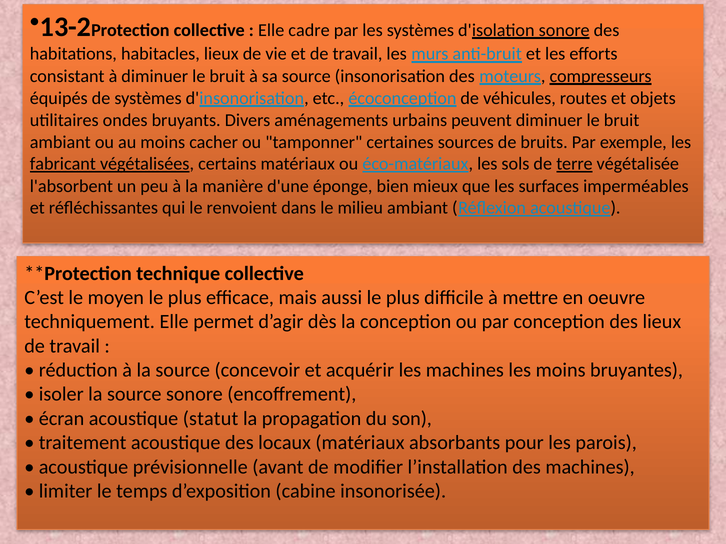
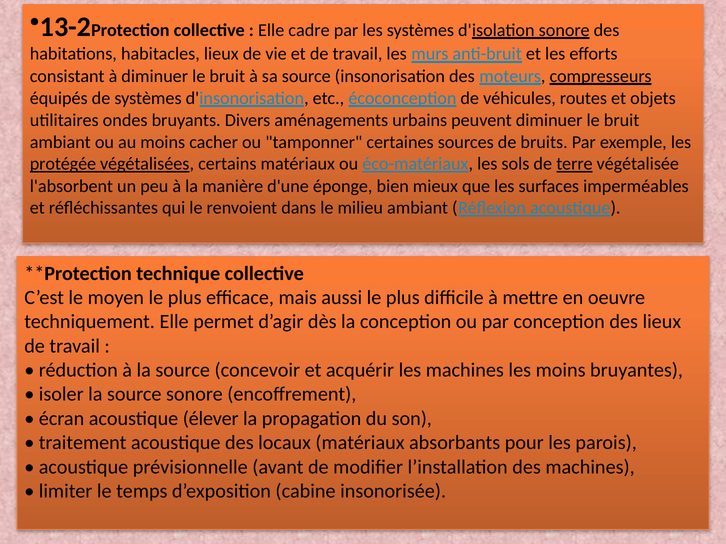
fabricant: fabricant -> protégée
statut: statut -> élever
